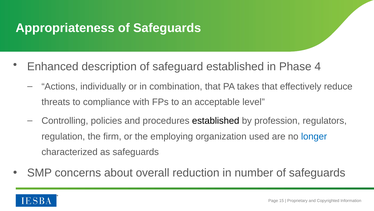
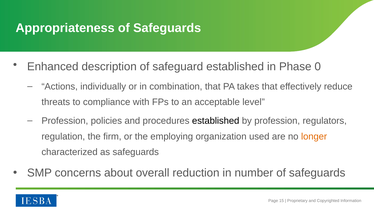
4: 4 -> 0
Controlling at (65, 121): Controlling -> Profession
longer colour: blue -> orange
